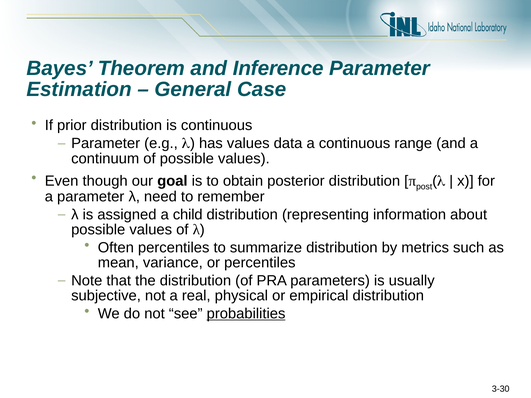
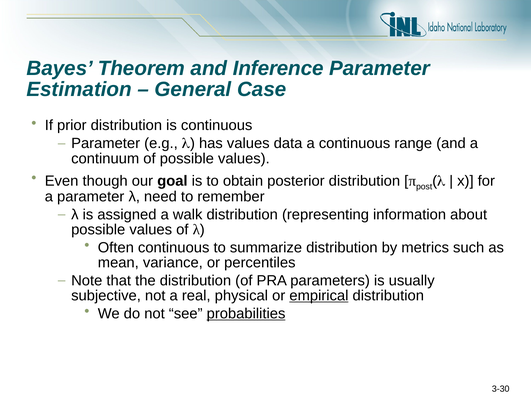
child: child -> walk
Often percentiles: percentiles -> continuous
empirical underline: none -> present
